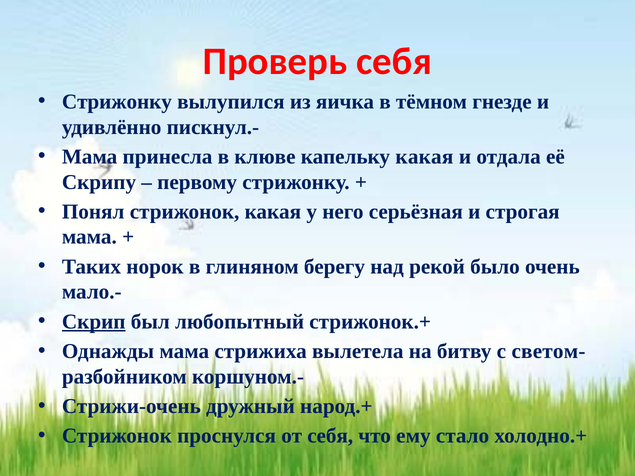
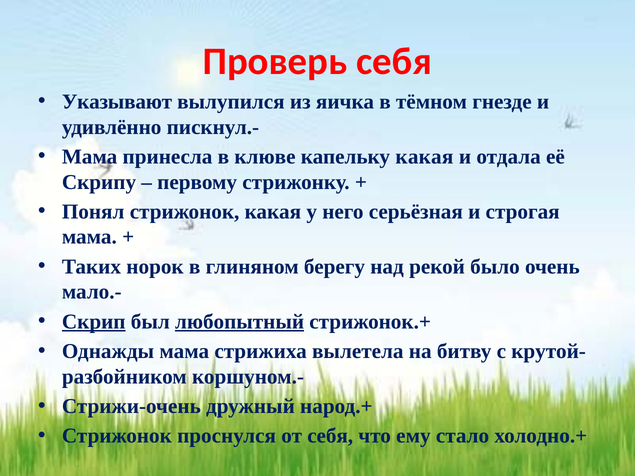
Стрижонку at (117, 102): Стрижонку -> Указывают
любопытный underline: none -> present
светом-: светом- -> крутой-
